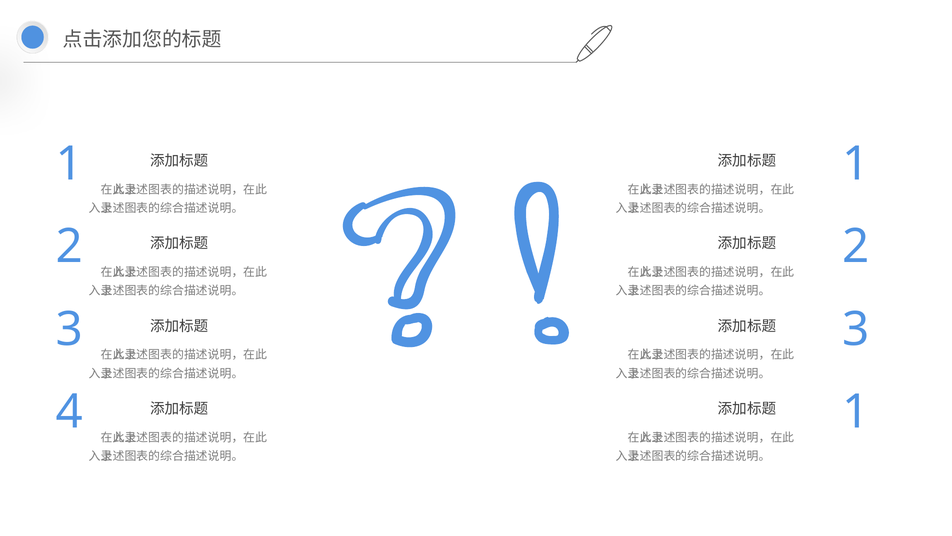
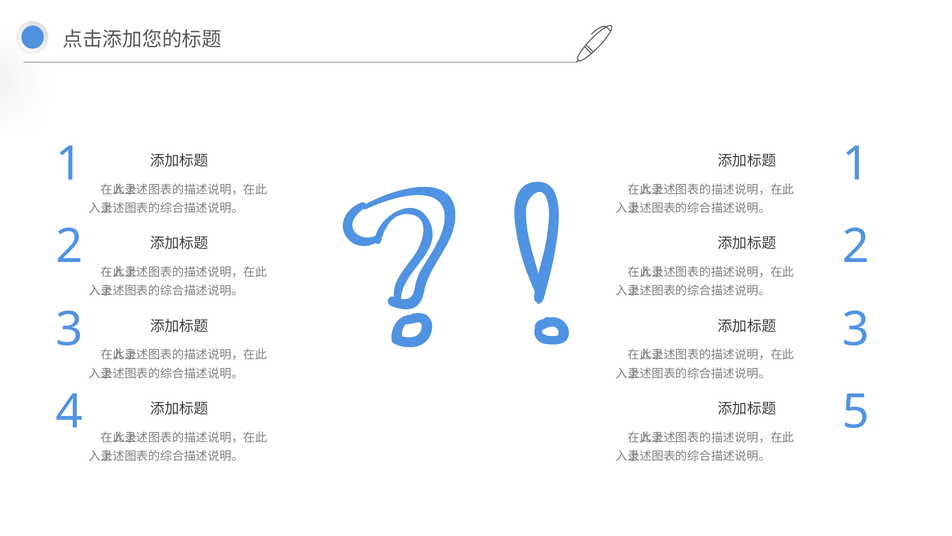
1 at (856, 412): 1 -> 5
